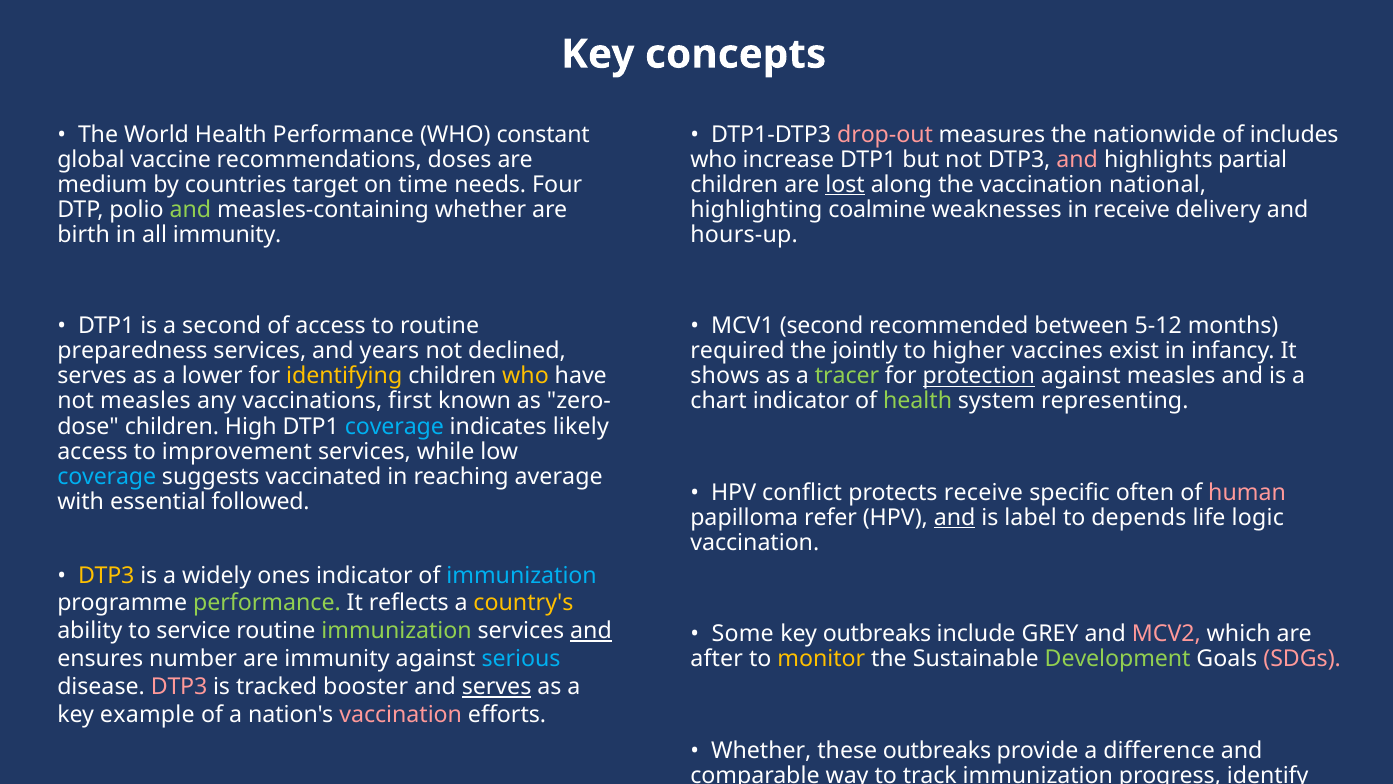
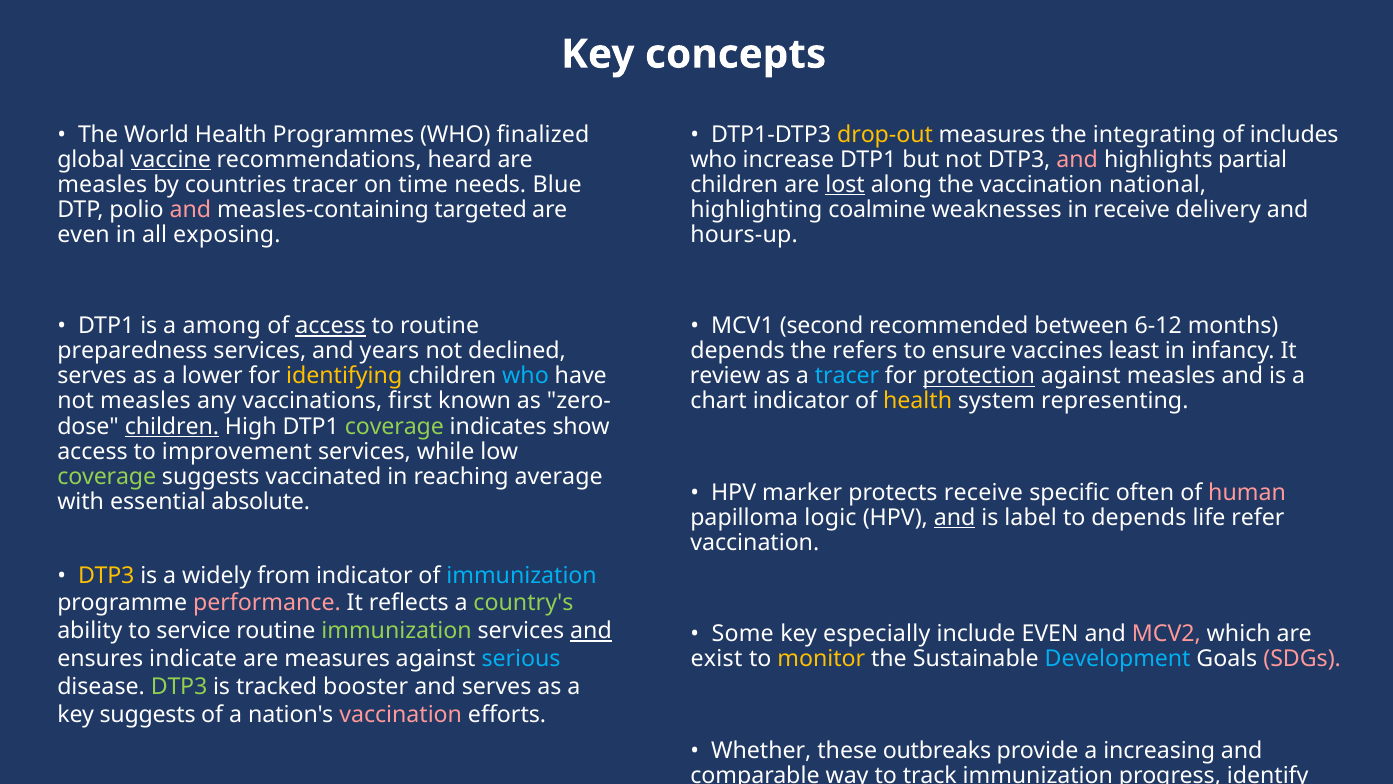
Health Performance: Performance -> Programmes
constant: constant -> finalized
drop-out colour: pink -> yellow
nationwide: nationwide -> integrating
vaccine underline: none -> present
doses: doses -> heard
medium at (102, 185): medium -> measles
countries target: target -> tracer
Four: Four -> Blue
and at (190, 210) colour: light green -> pink
measles-containing whether: whether -> targeted
birth at (84, 235): birth -> even
all immunity: immunity -> exposing
a second: second -> among
access at (331, 326) underline: none -> present
5-12: 5-12 -> 6-12
required at (738, 351): required -> depends
jointly: jointly -> refers
higher: higher -> ensure
exist: exist -> least
who at (526, 376) colour: yellow -> light blue
shows: shows -> review
tracer at (847, 376) colour: light green -> light blue
health at (918, 401) colour: light green -> yellow
children at (172, 426) underline: none -> present
coverage at (394, 426) colour: light blue -> light green
likely: likely -> show
coverage at (107, 476) colour: light blue -> light green
conflict: conflict -> marker
followed: followed -> absolute
refer: refer -> logic
logic: logic -> refer
ones: ones -> from
performance at (267, 603) colour: light green -> pink
country's colour: yellow -> light green
key outbreaks: outbreaks -> especially
include GREY: GREY -> EVEN
number: number -> indicate
are immunity: immunity -> measures
after: after -> exist
Development at (1118, 659) colour: light green -> light blue
DTP3 at (179, 687) colour: pink -> light green
serves at (497, 687) underline: present -> none
key example: example -> suggests
difference: difference -> increasing
